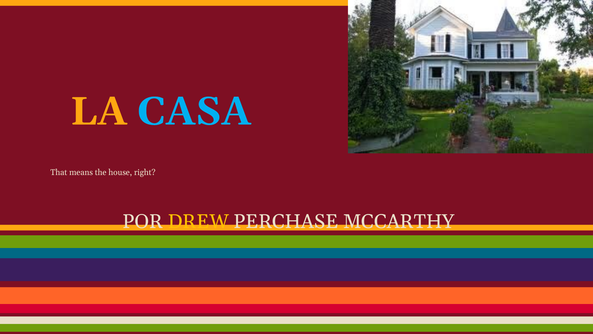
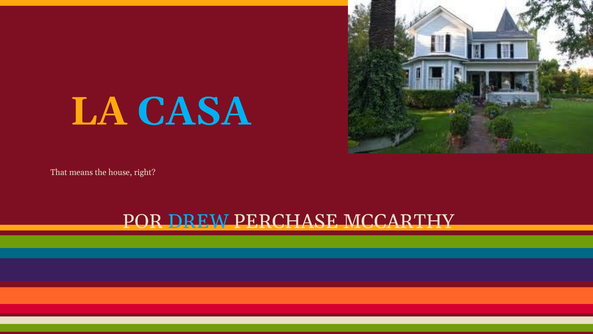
DREW colour: yellow -> light blue
